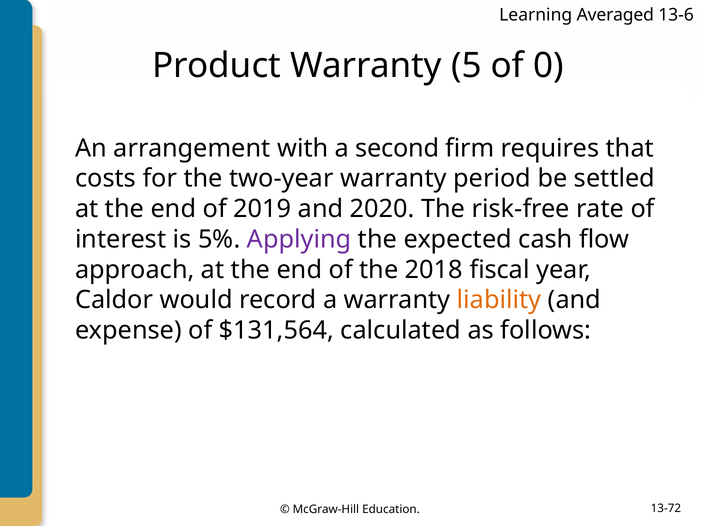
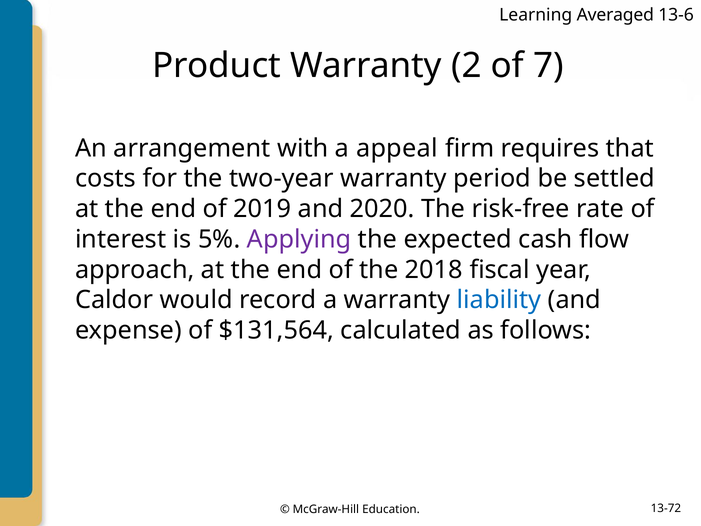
5: 5 -> 2
0: 0 -> 7
second: second -> appeal
liability colour: orange -> blue
